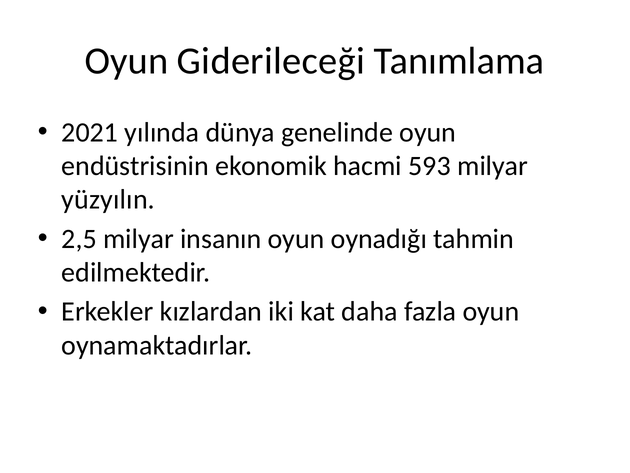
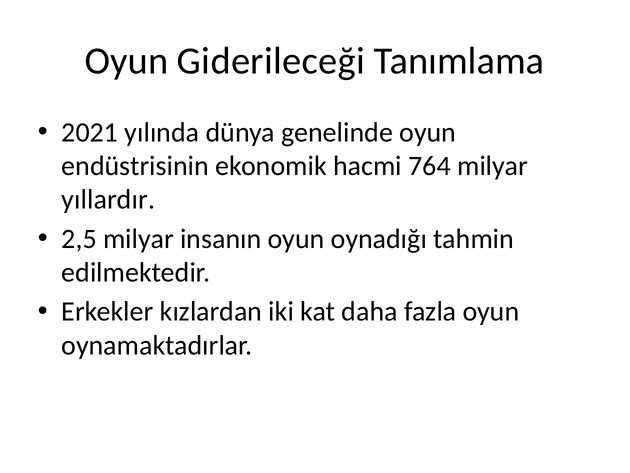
593: 593 -> 764
yüzyılın: yüzyılın -> yıllardır
